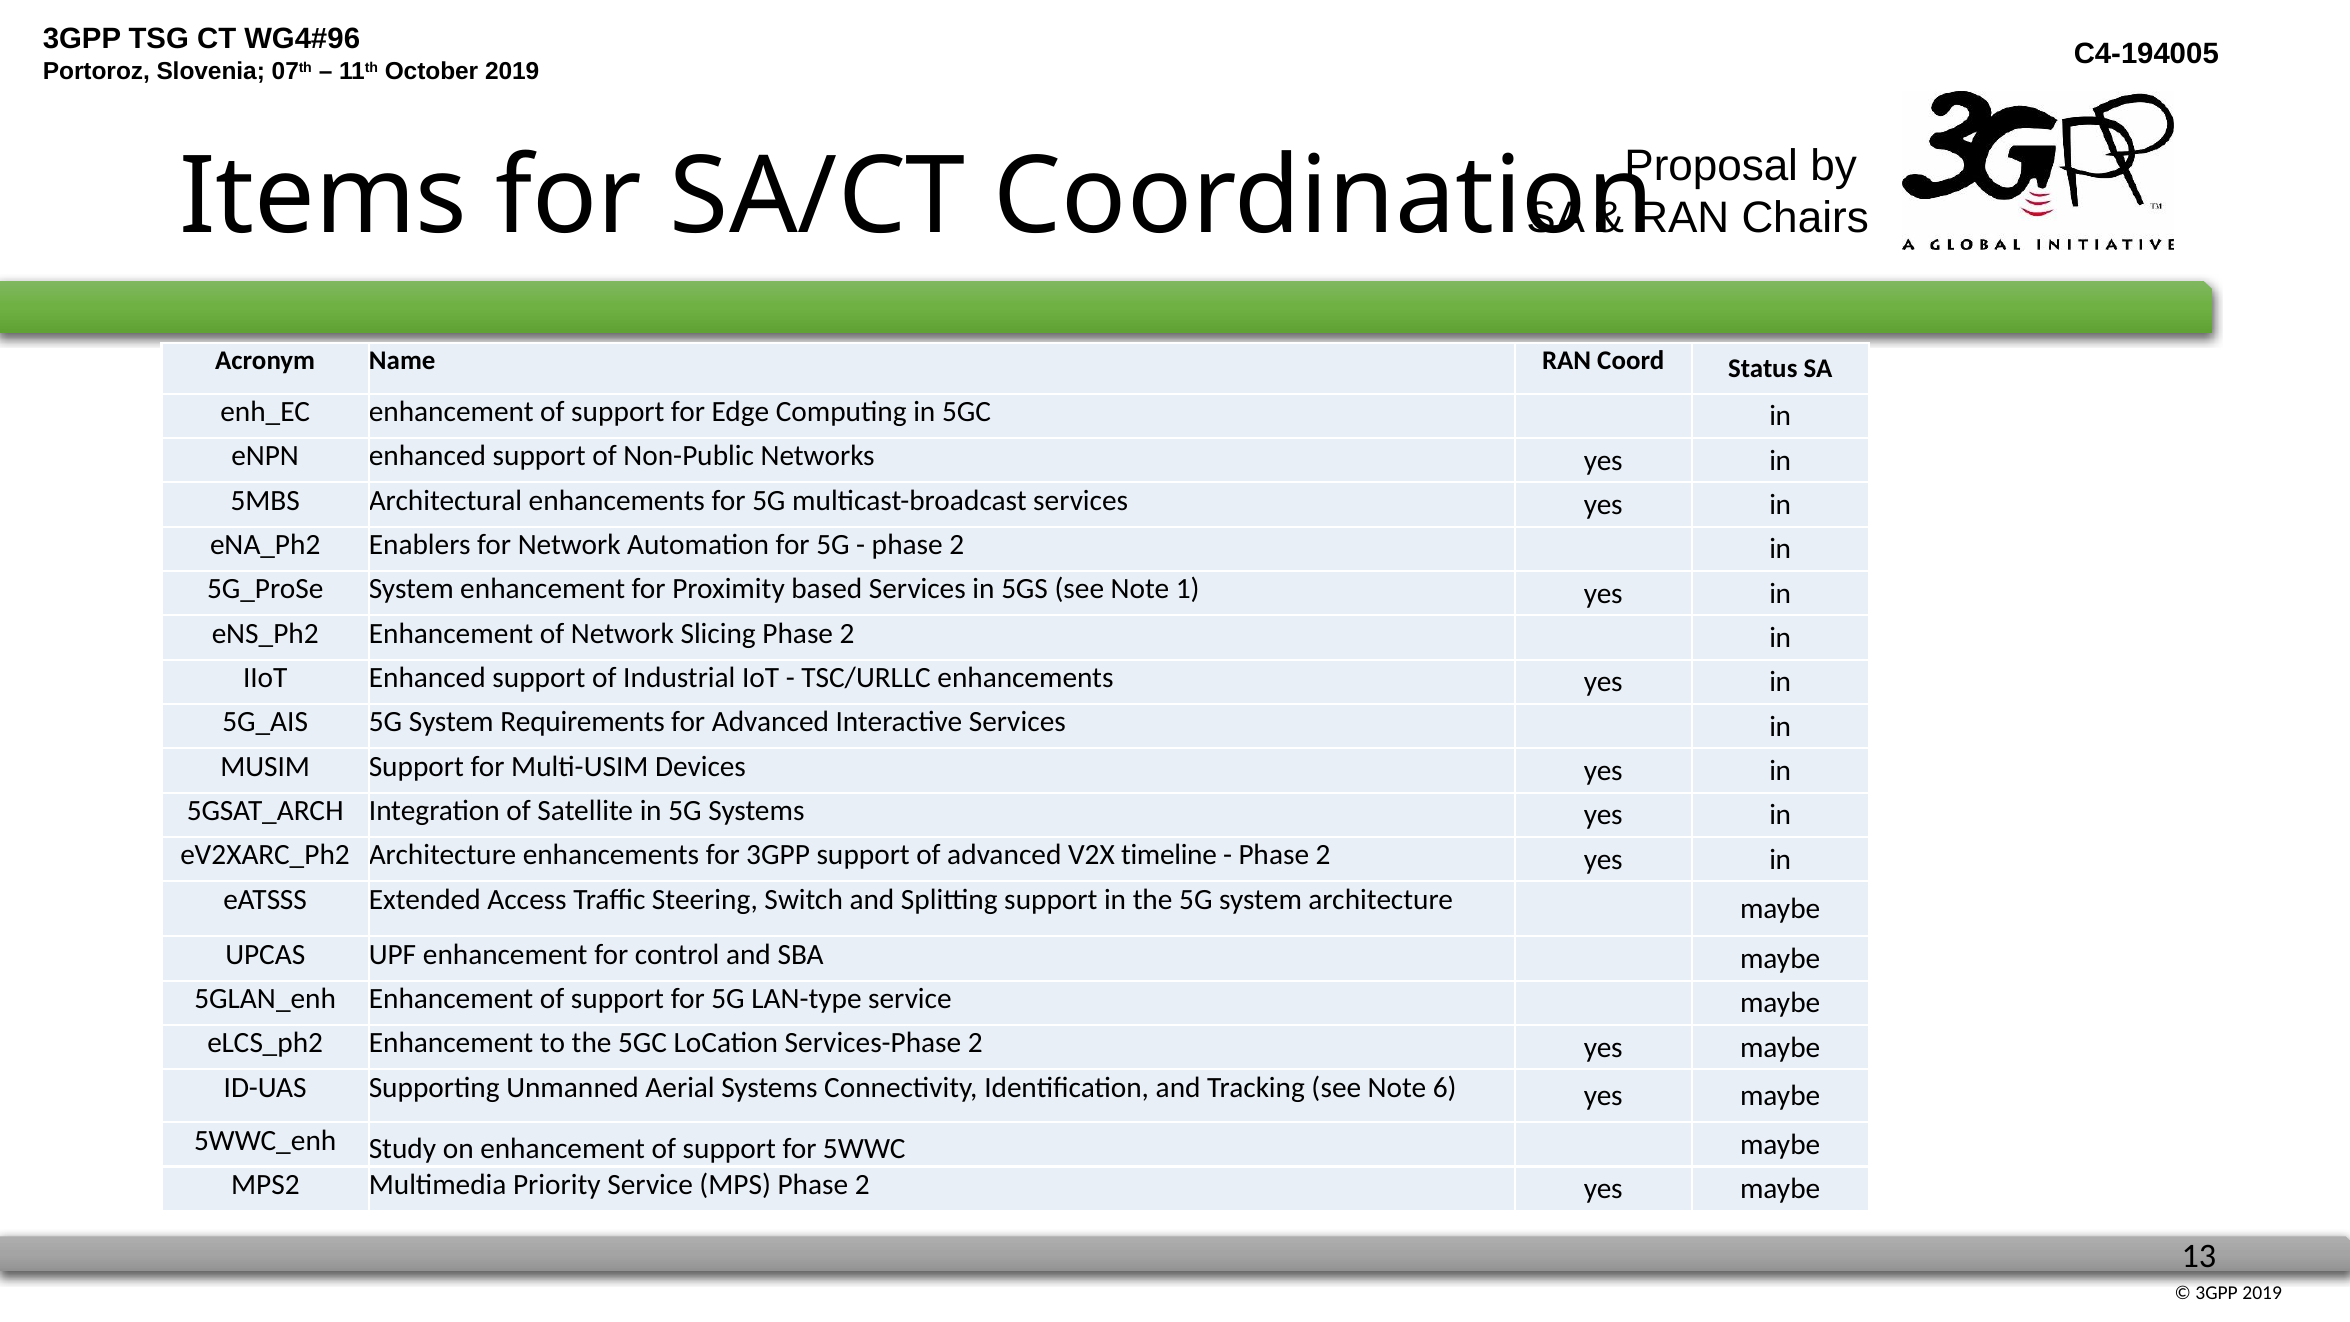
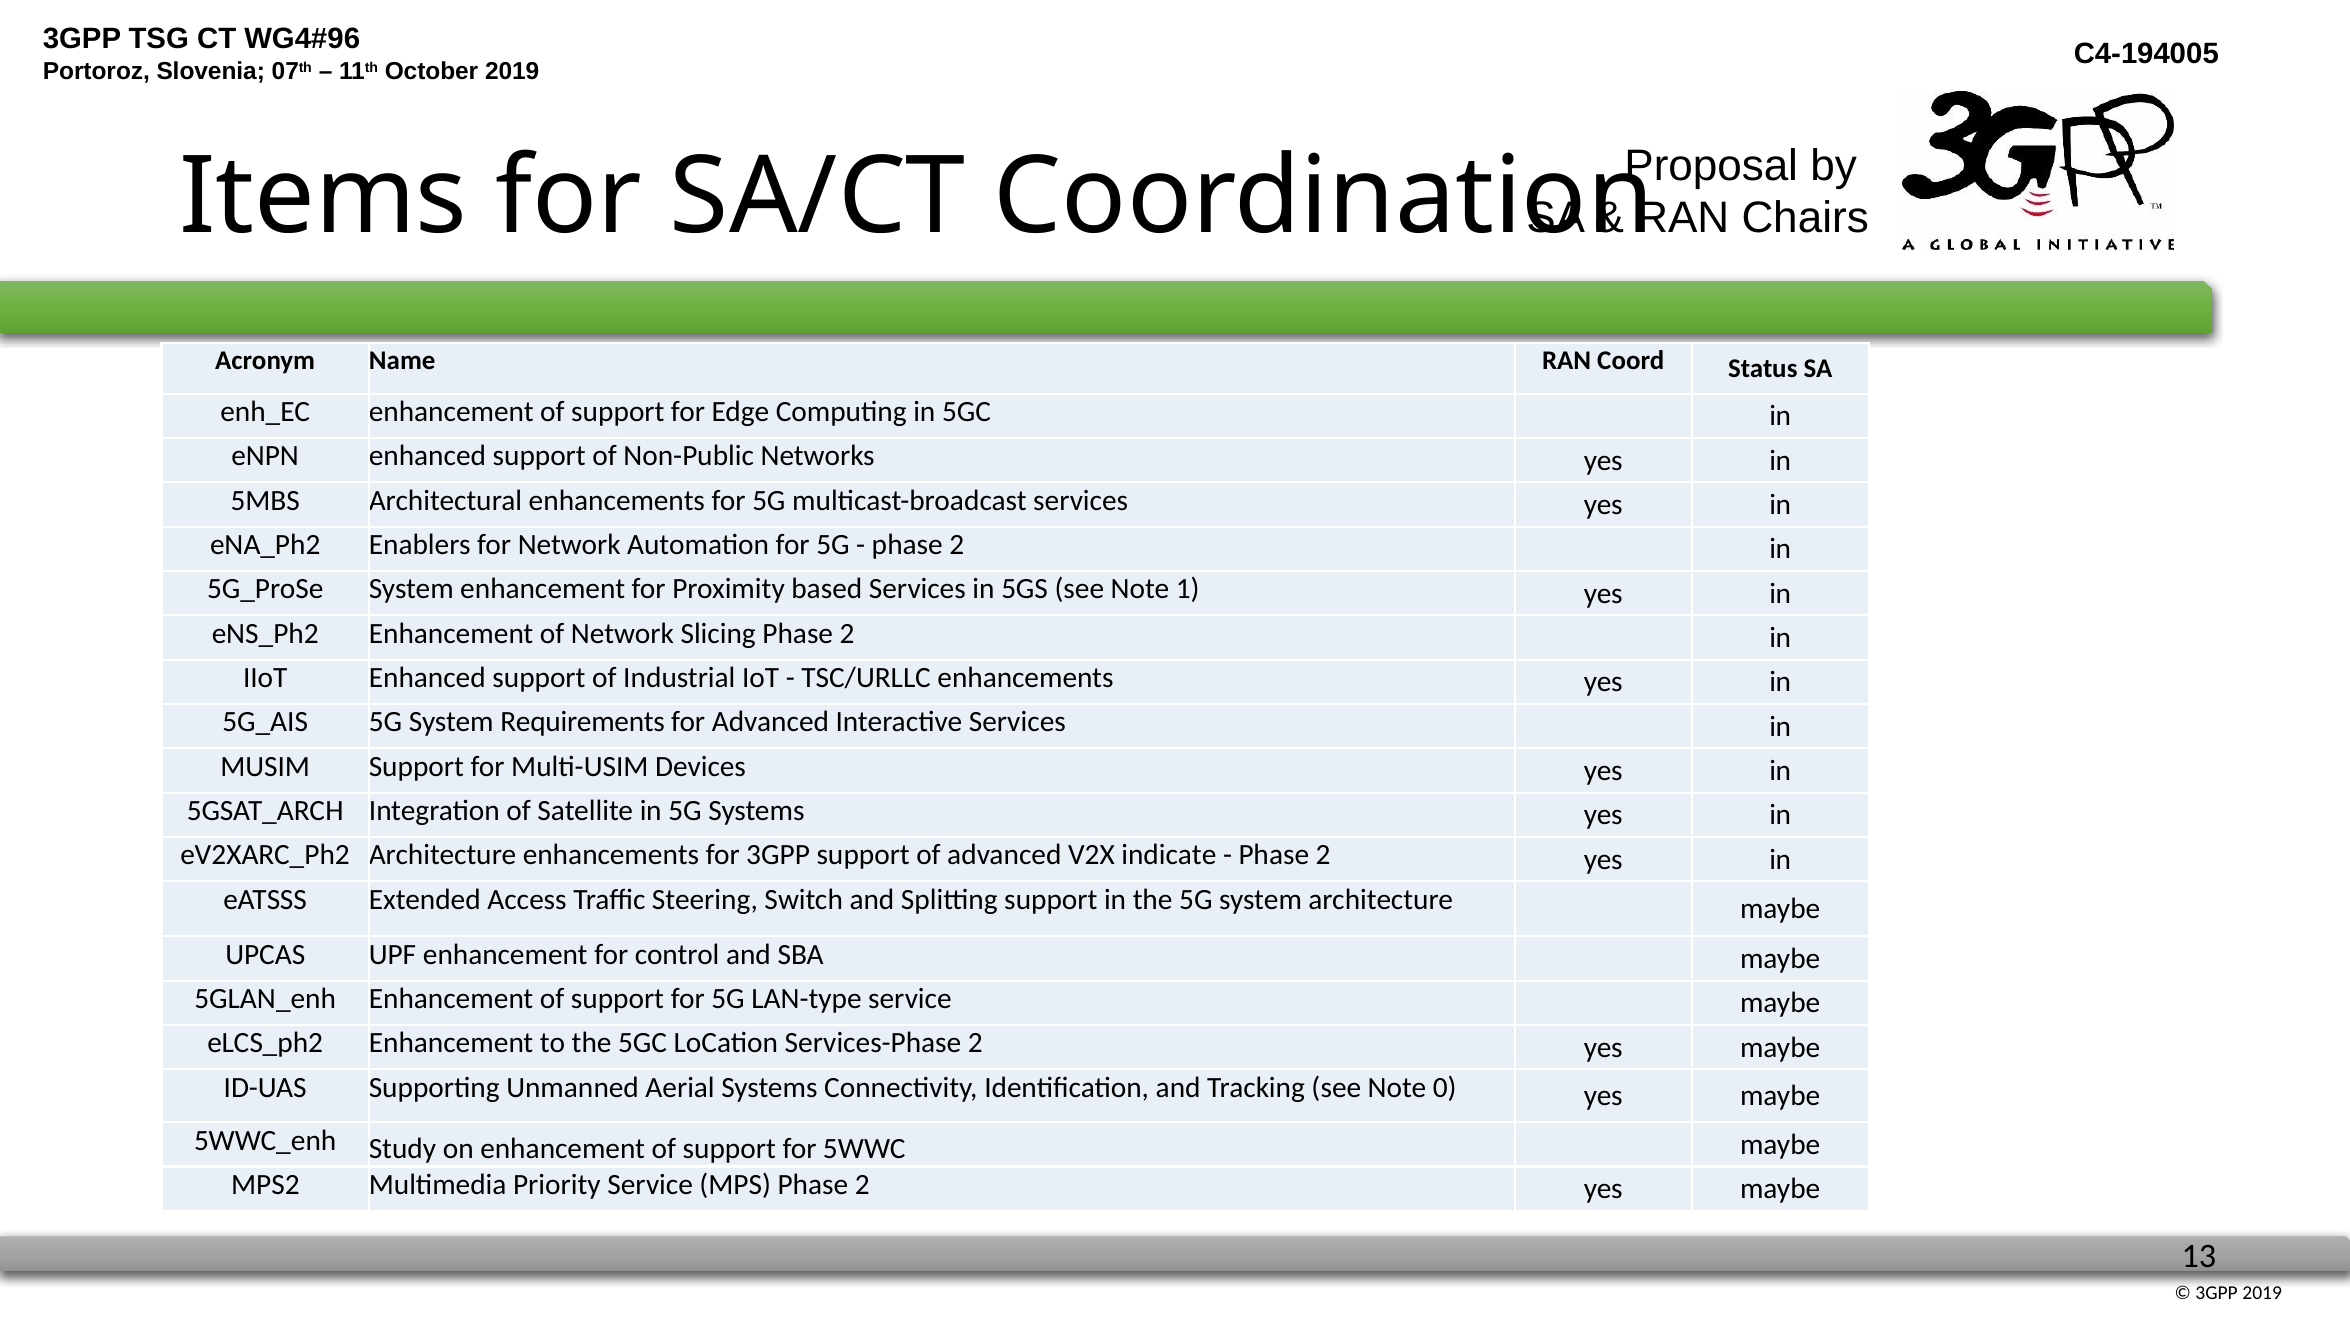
timeline: timeline -> indicate
6: 6 -> 0
